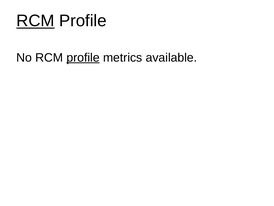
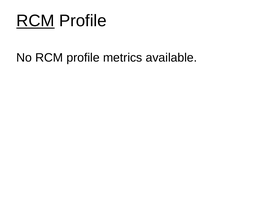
profile at (83, 57) underline: present -> none
